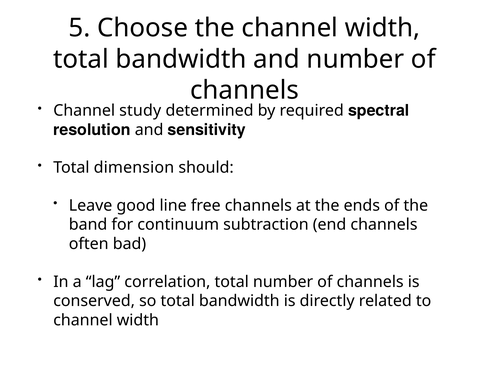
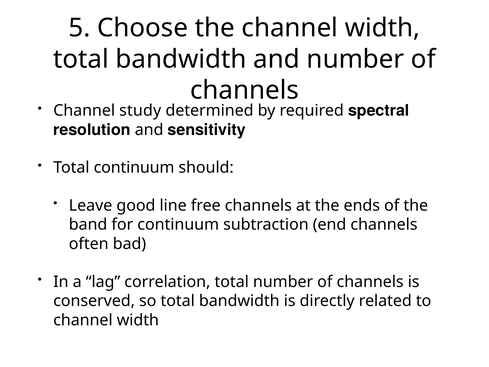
Total dimension: dimension -> continuum
